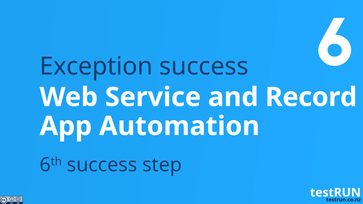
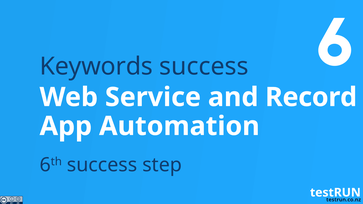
Exception: Exception -> Keywords
